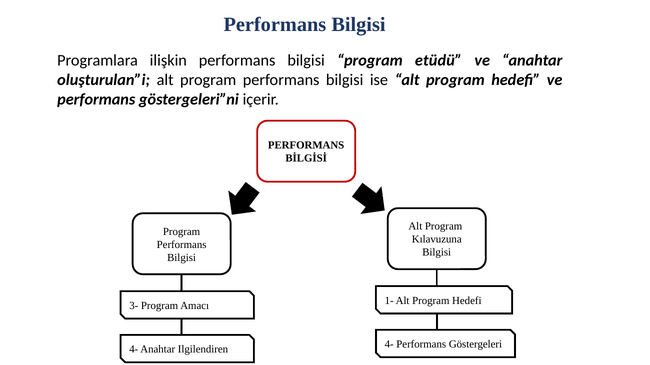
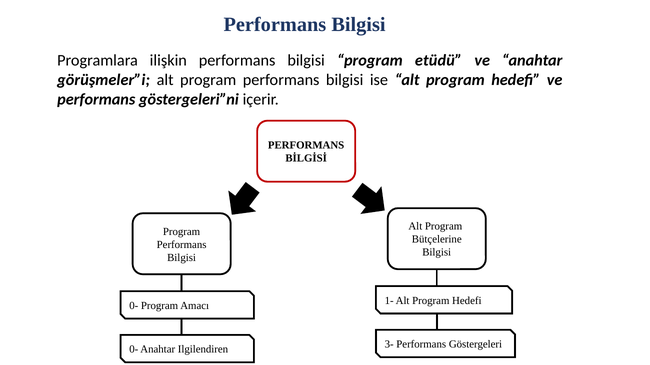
oluşturulan”i: oluşturulan”i -> görüşmeler”i
Kılavuzuna: Kılavuzuna -> Bütçelerine
3- at (134, 306): 3- -> 0-
4- at (389, 345): 4- -> 3-
4- at (134, 350): 4- -> 0-
